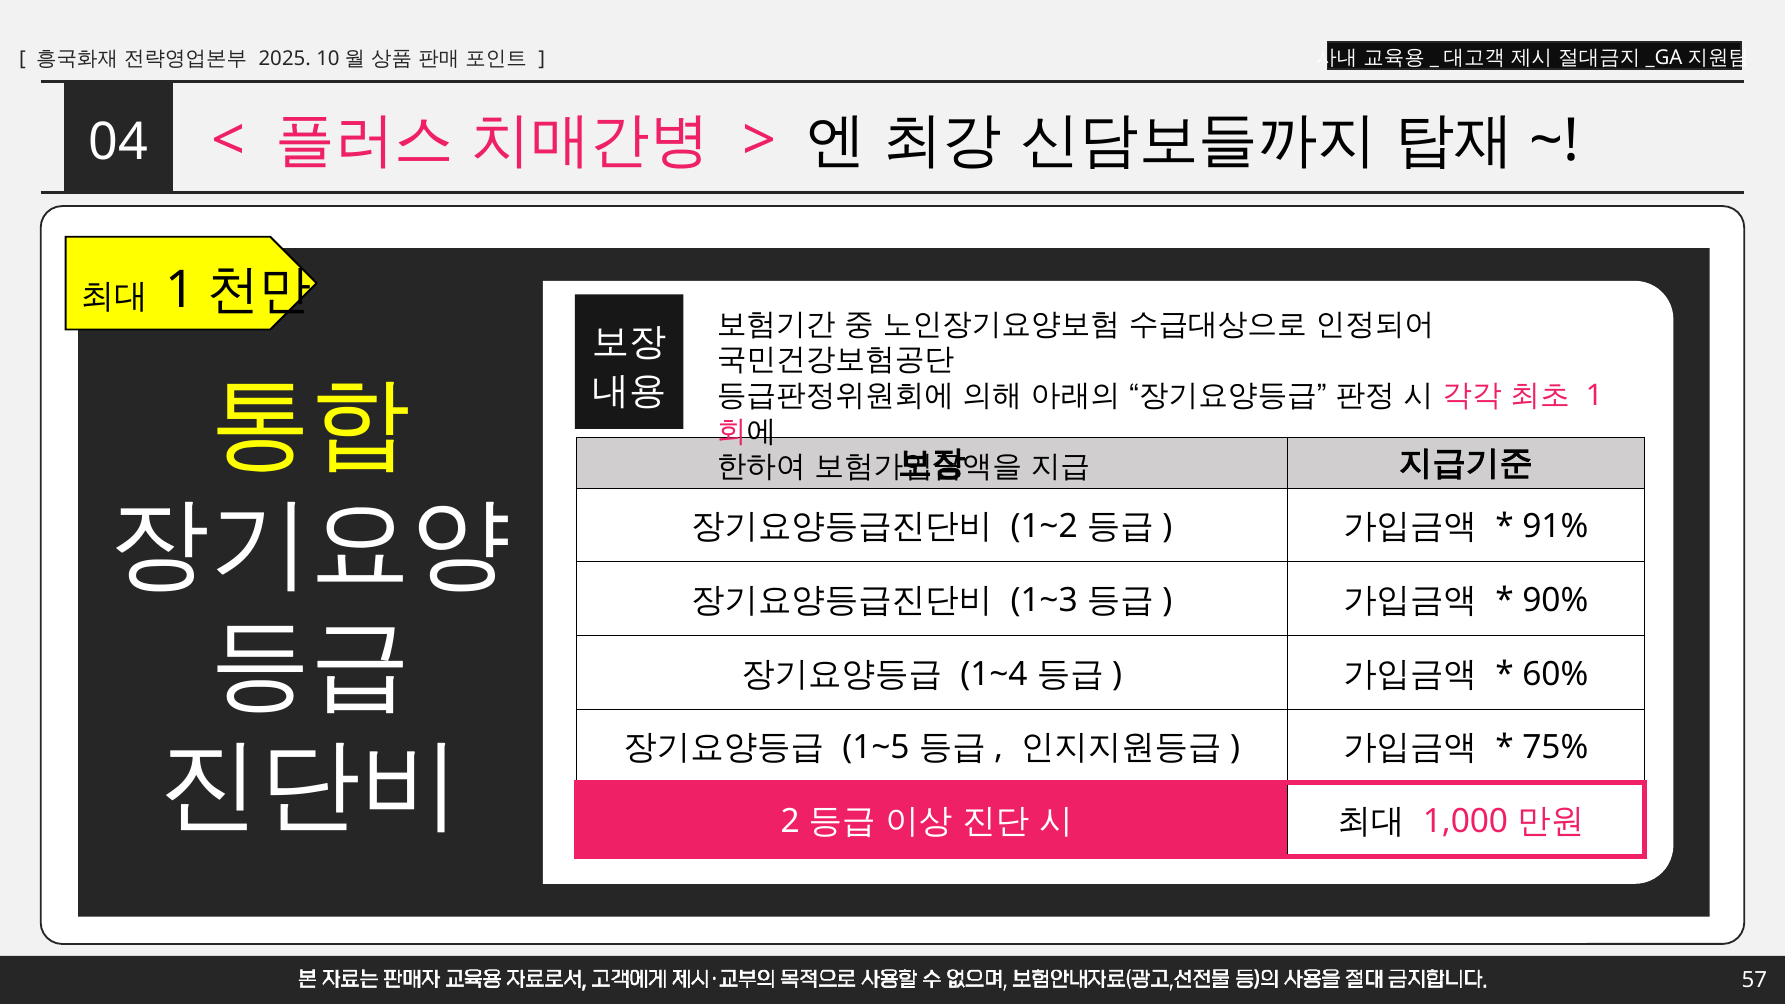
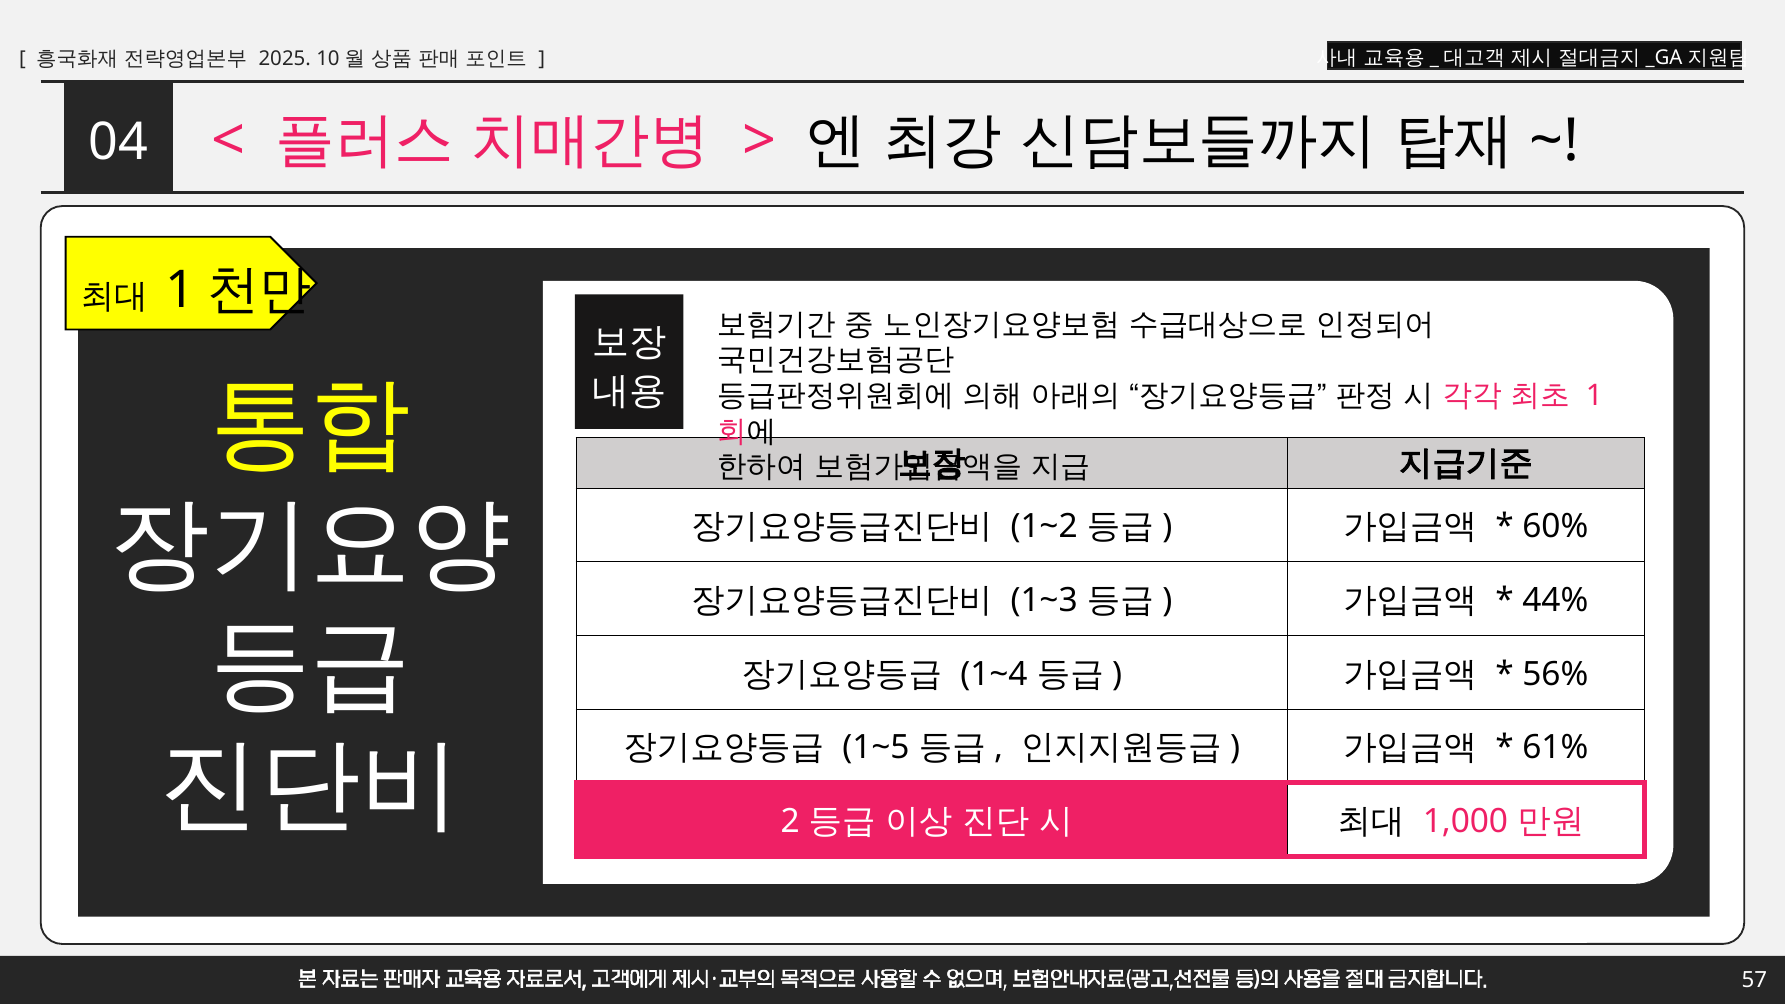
91%: 91% -> 60%
90%: 90% -> 44%
60%: 60% -> 56%
75%: 75% -> 61%
